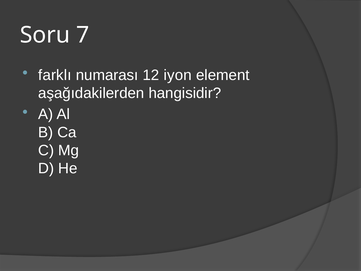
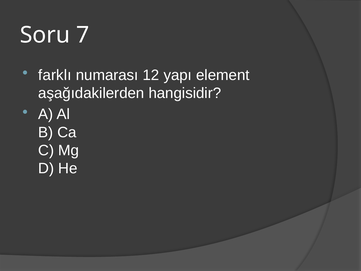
iyon: iyon -> yapı
